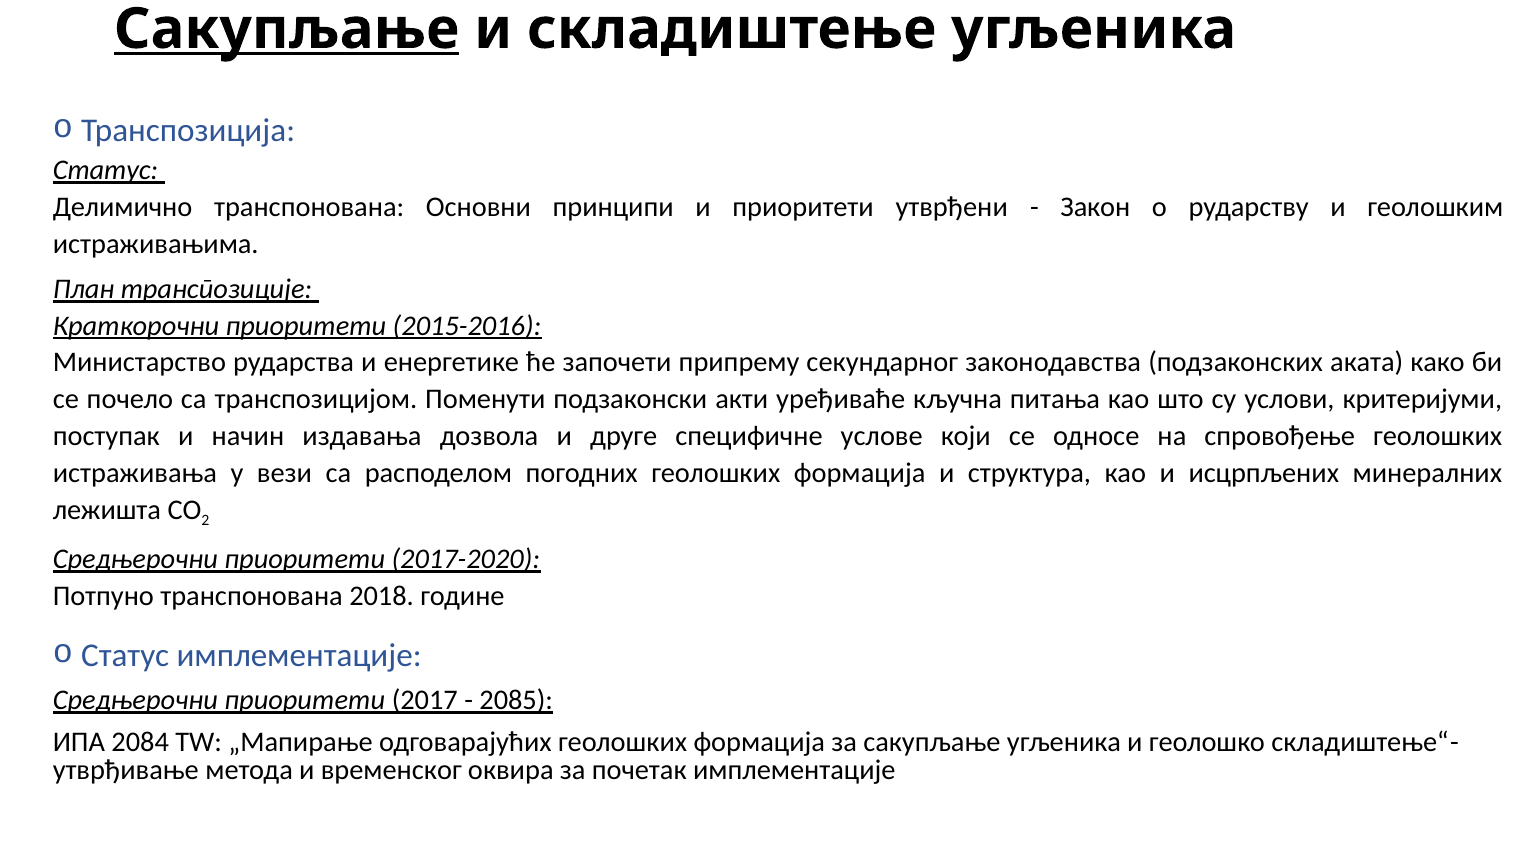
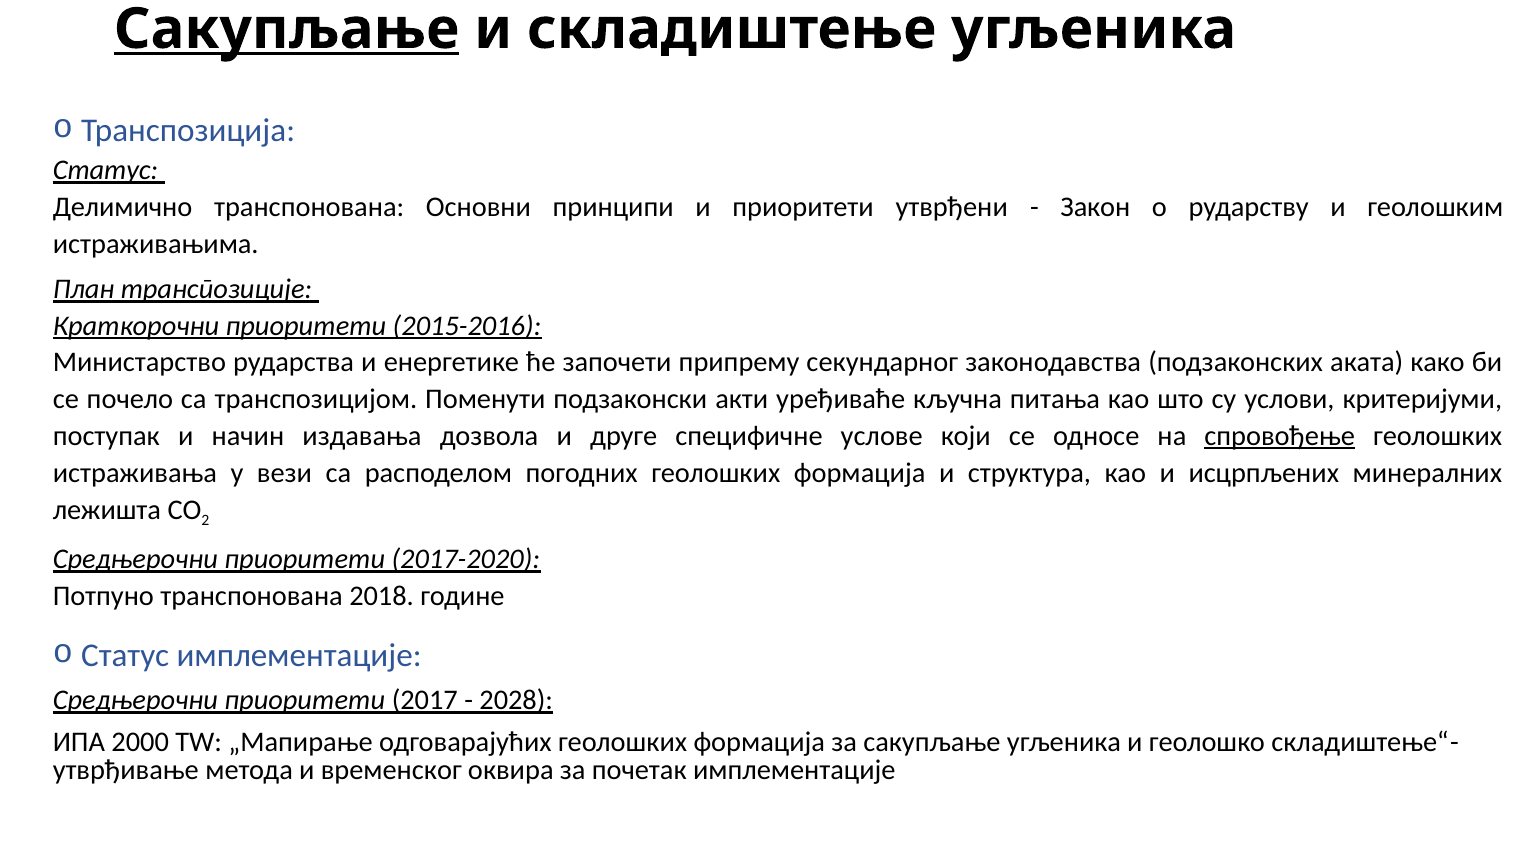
спровођење underline: none -> present
2085: 2085 -> 2028
2084: 2084 -> 2000
